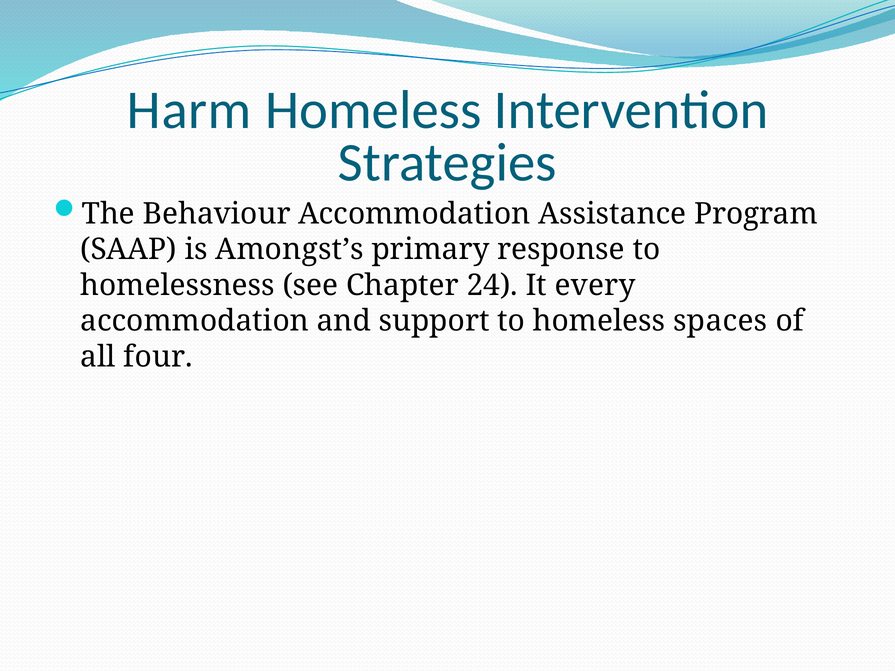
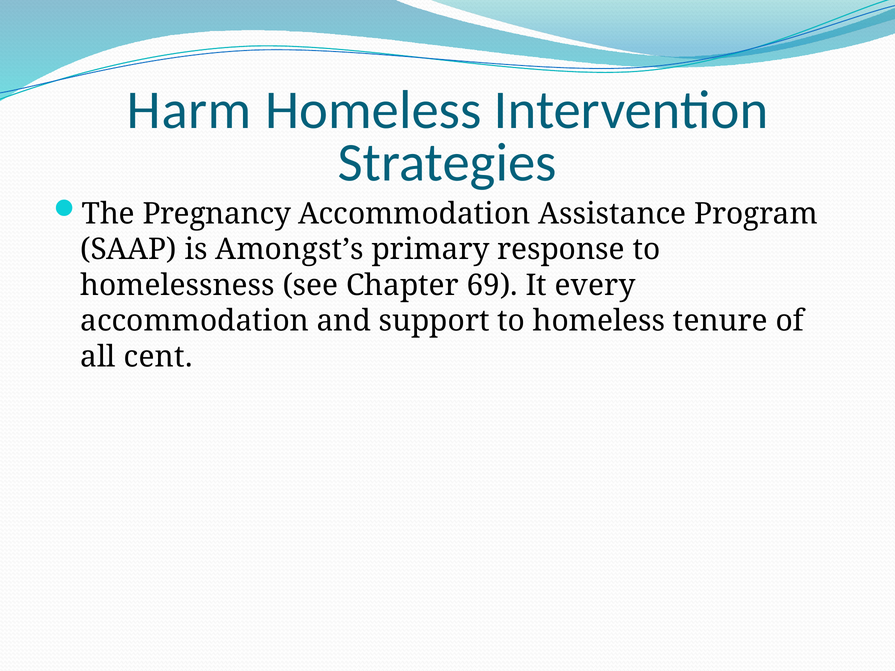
Behaviour: Behaviour -> Pregnancy
24: 24 -> 69
spaces: spaces -> tenure
four: four -> cent
